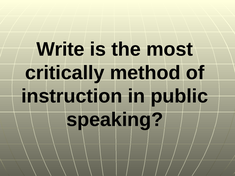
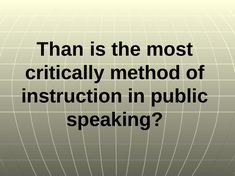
Write: Write -> Than
